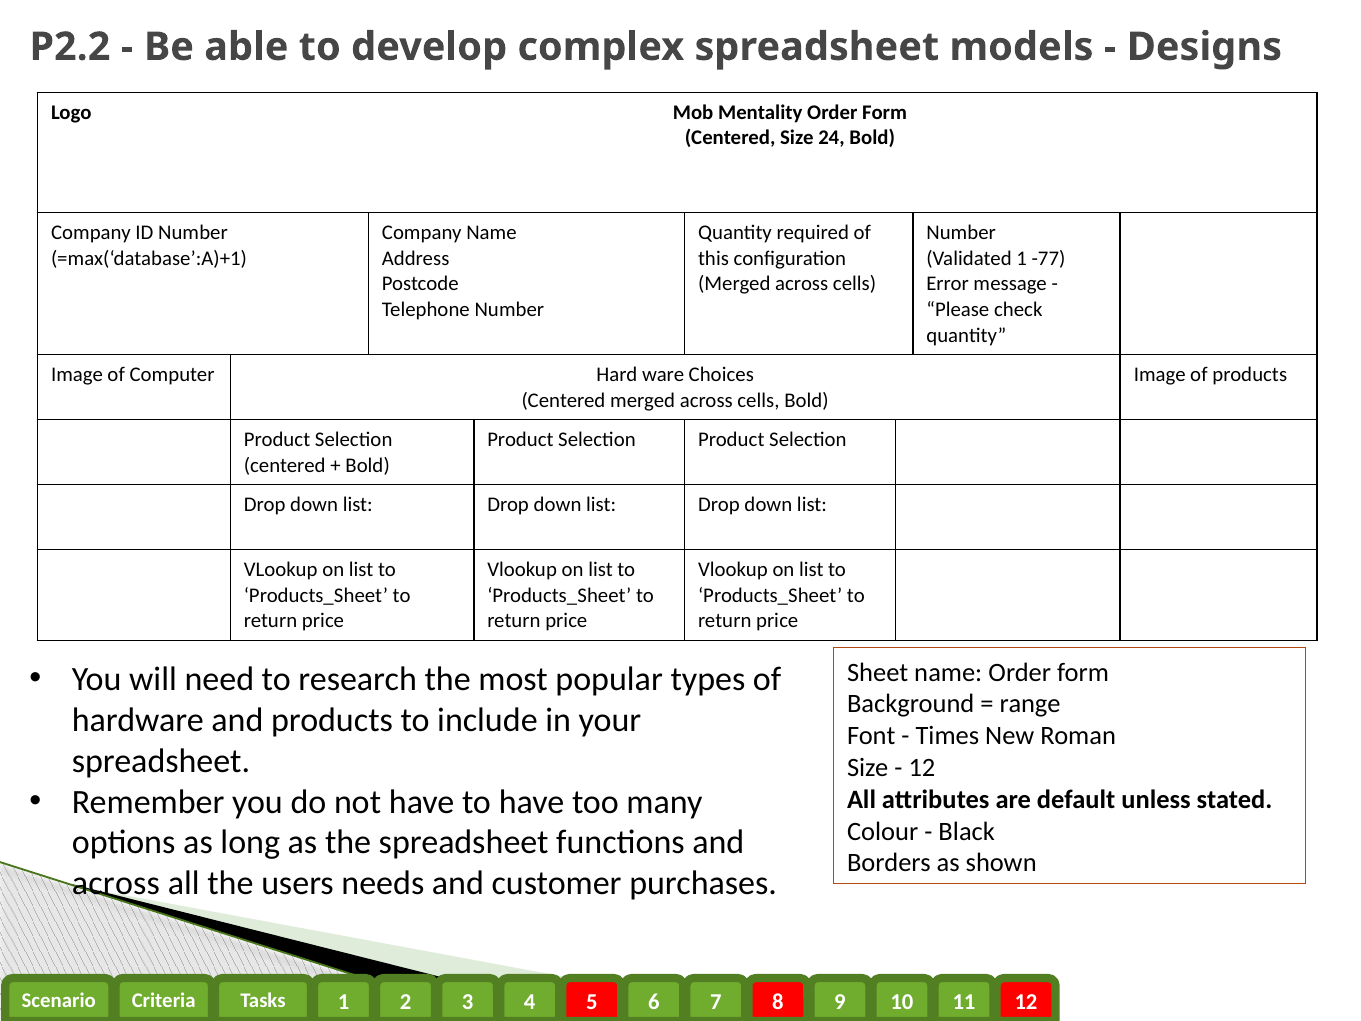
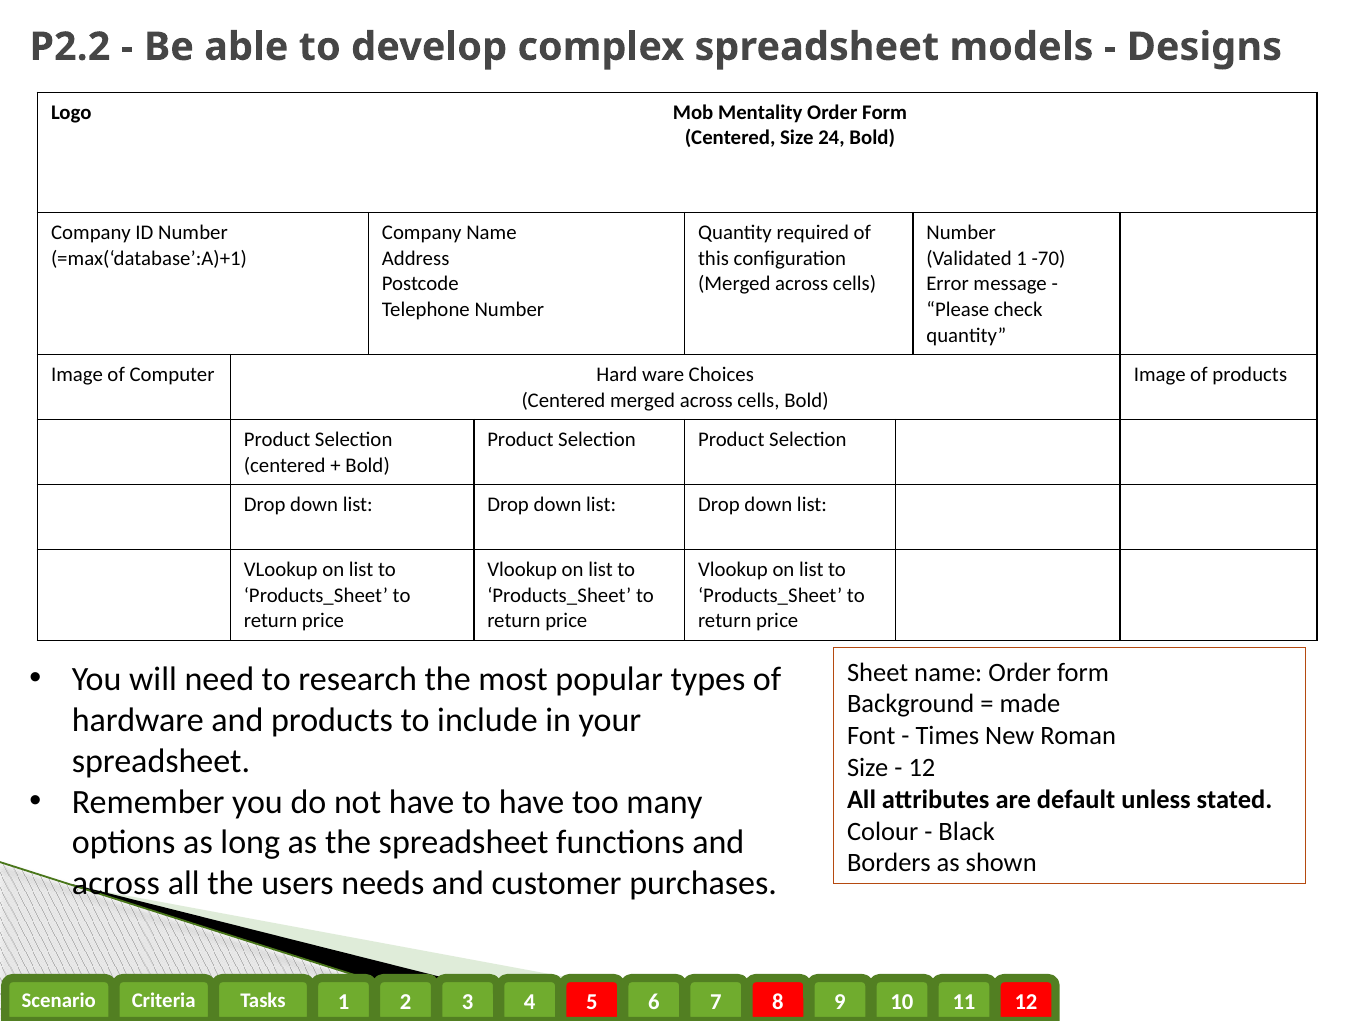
-77: -77 -> -70
range: range -> made
